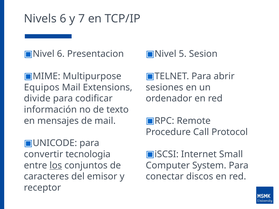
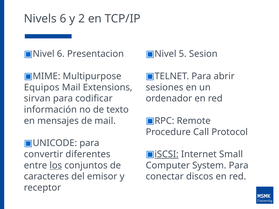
7: 7 -> 2
divide: divide -> sirvan
iSCSI underline: none -> present
tecnologia: tecnologia -> diferentes
